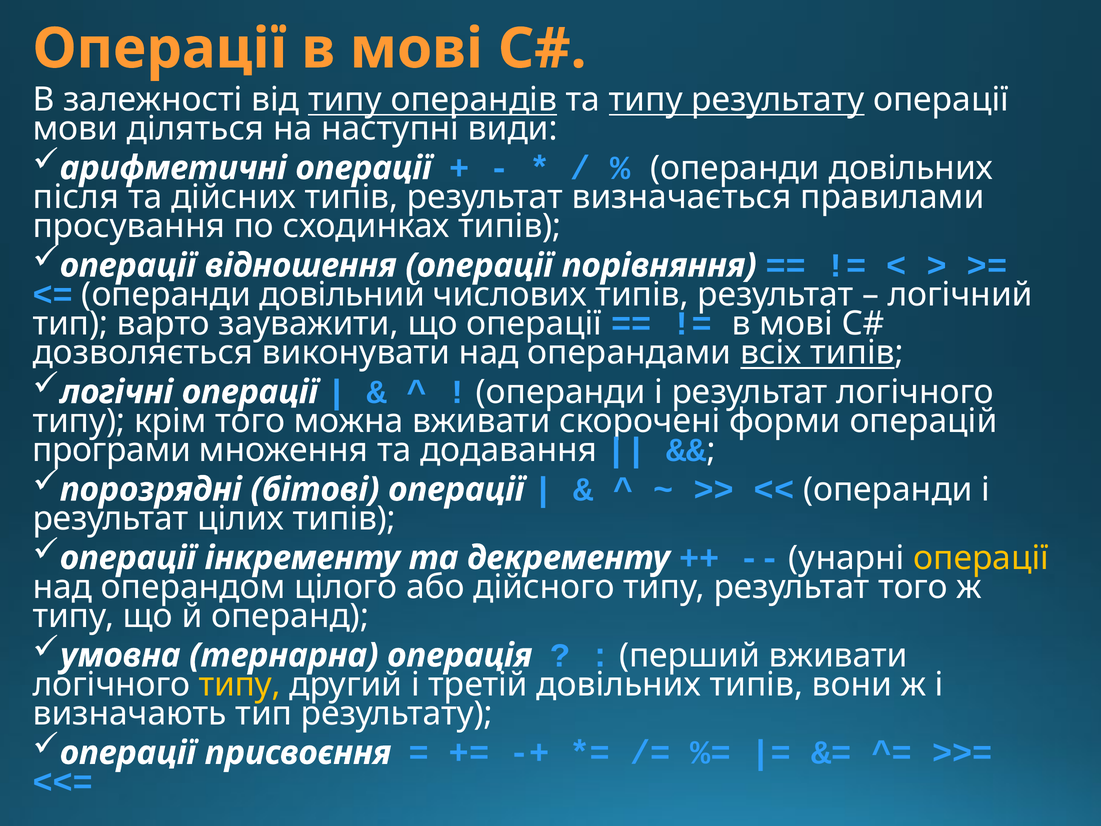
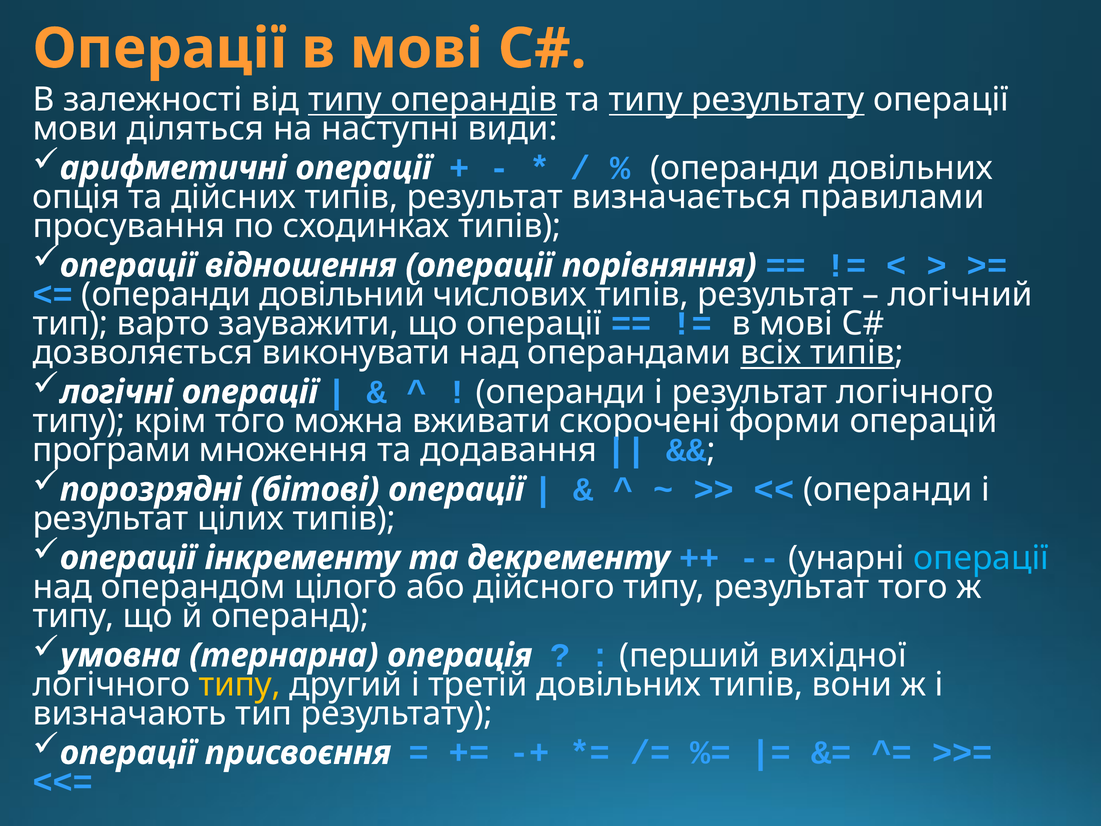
після: після -> опція
операції at (981, 558) colour: yellow -> light blue
перший вживати: вживати -> вихідної
